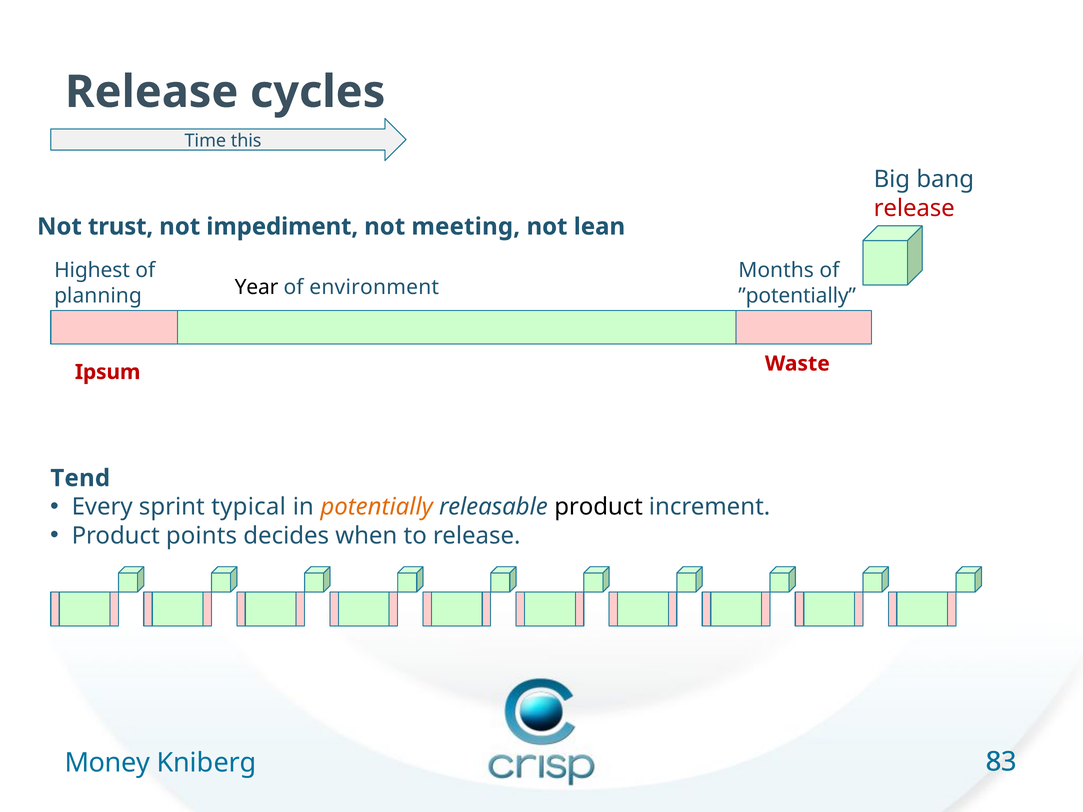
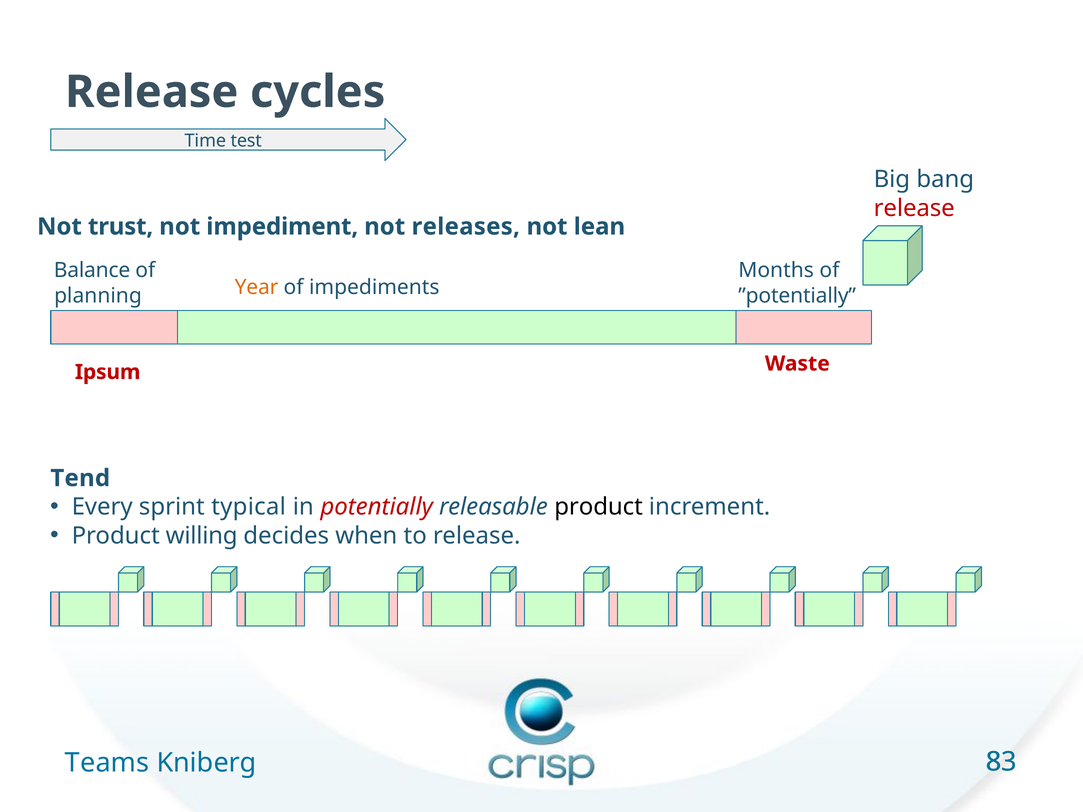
this: this -> test
meeting: meeting -> releases
Highest: Highest -> Balance
Year colour: black -> orange
environment: environment -> impediments
potentially colour: orange -> red
points: points -> willing
Money: Money -> Teams
